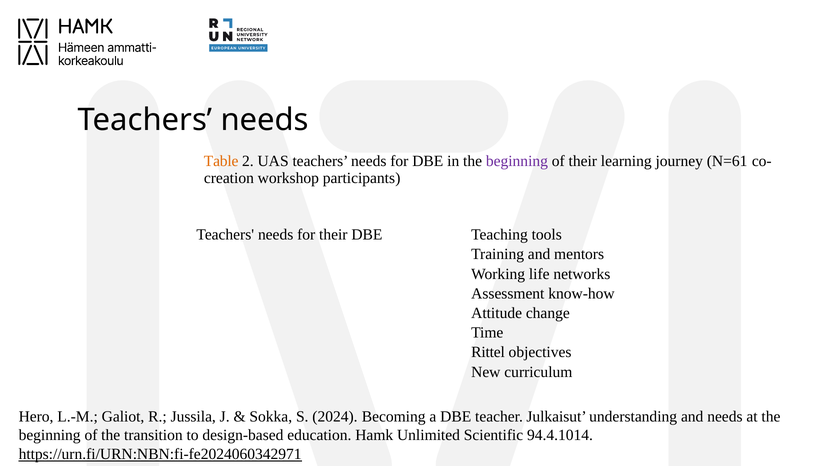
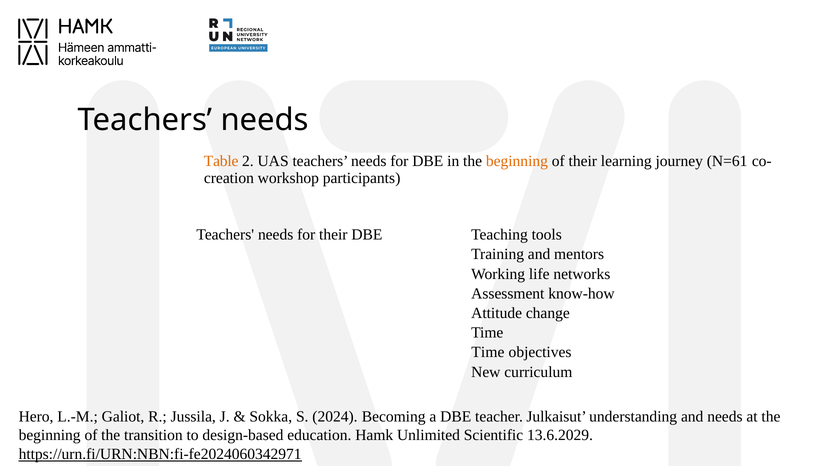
beginning at (517, 161) colour: purple -> orange
Rittel at (488, 352): Rittel -> Time
94.4.1014: 94.4.1014 -> 13.6.2029
